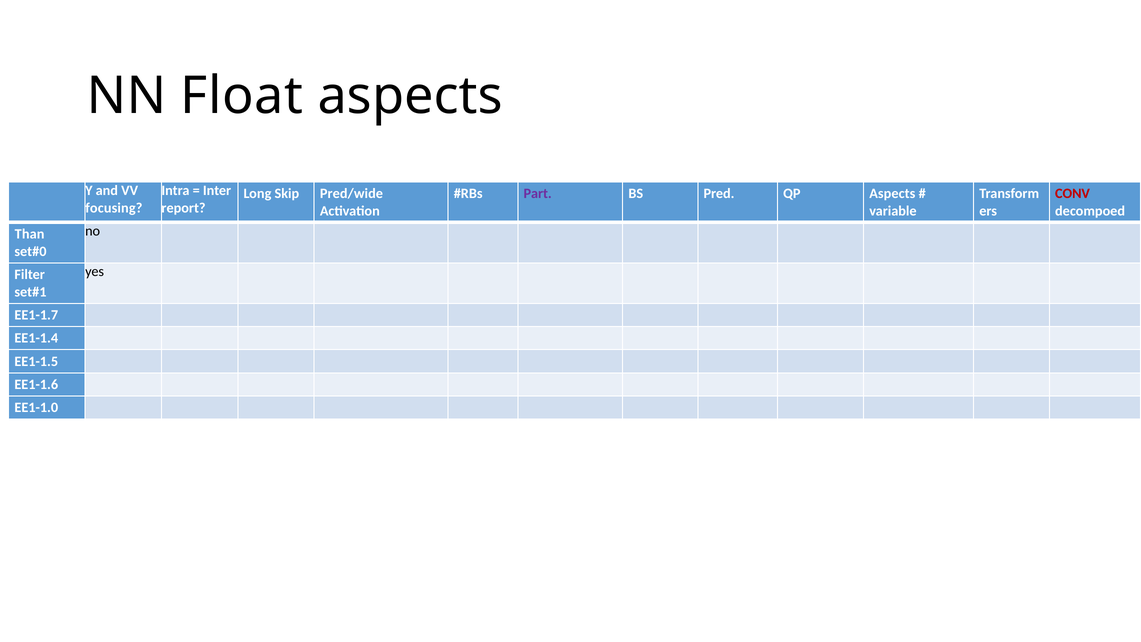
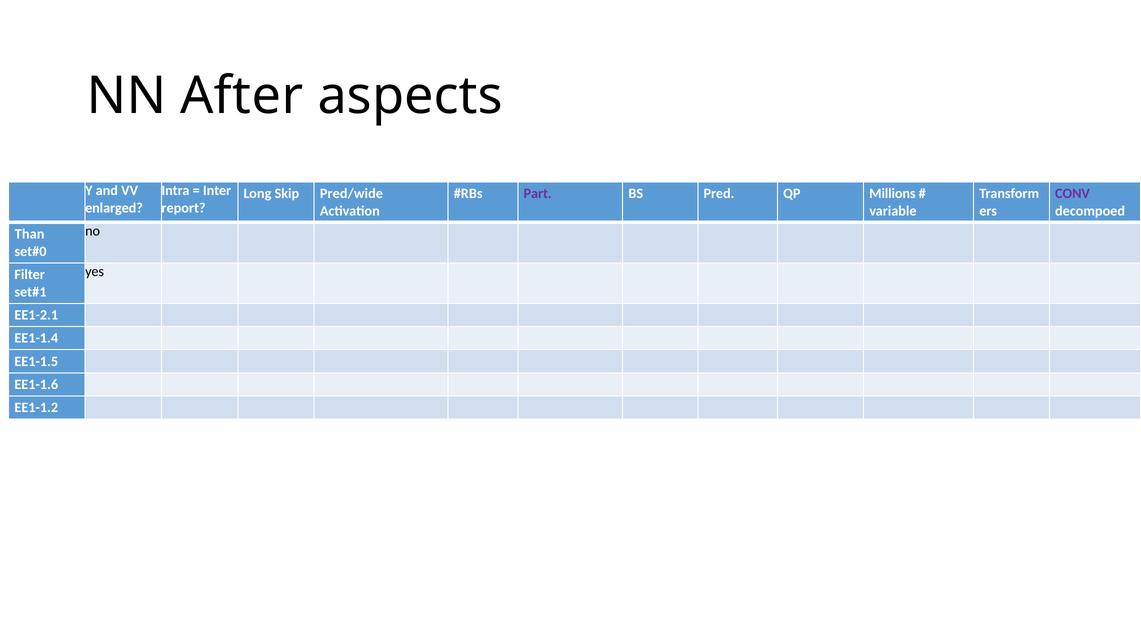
Float: Float -> After
QP Aspects: Aspects -> Millions
CONV colour: red -> purple
focusing: focusing -> enlarged
EE1-1.7: EE1-1.7 -> EE1-2.1
EE1-1.0: EE1-1.0 -> EE1-1.2
